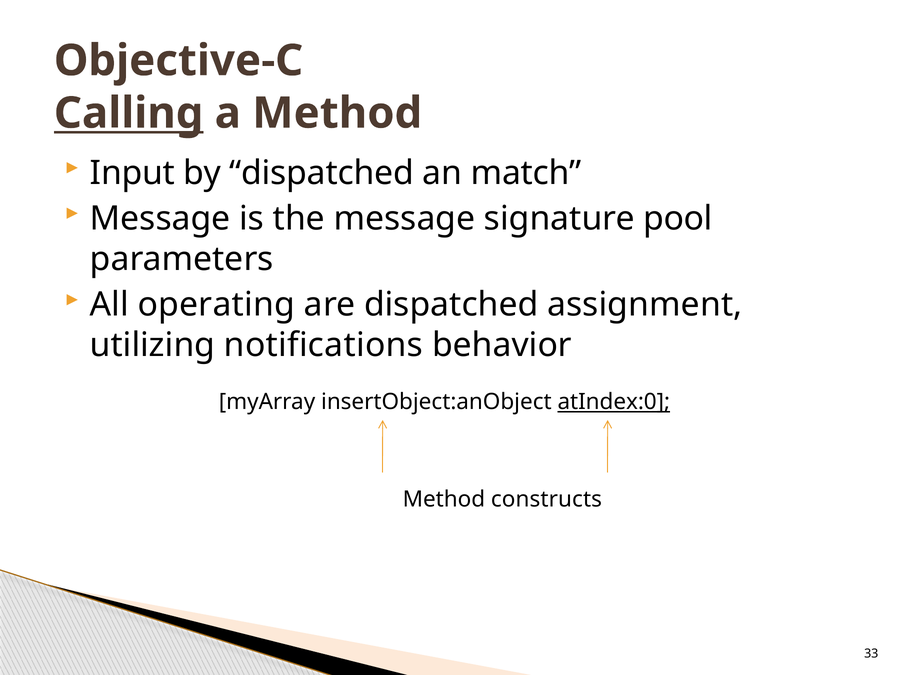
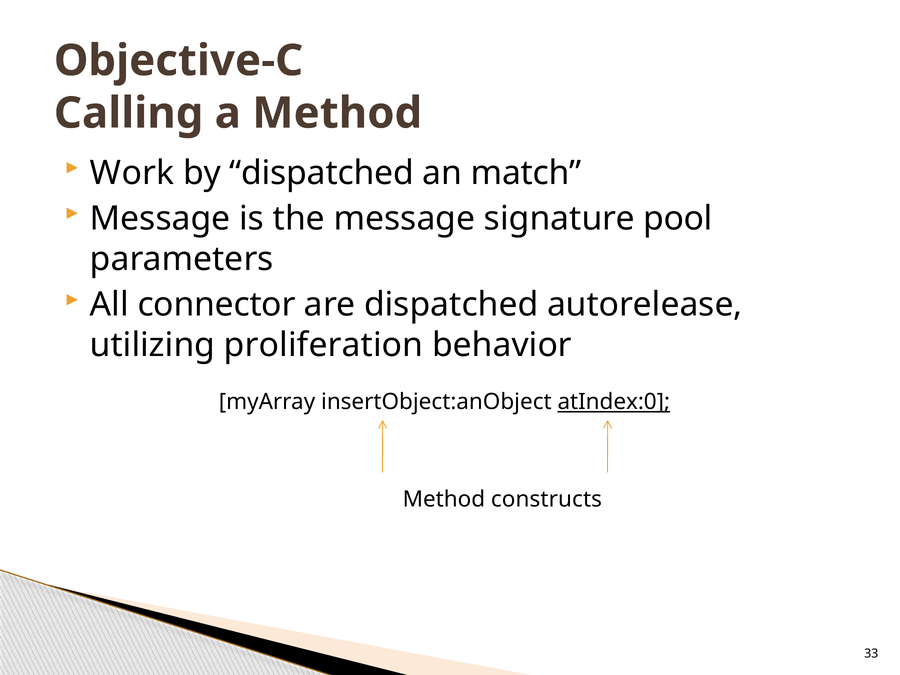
Calling underline: present -> none
Input: Input -> Work
operating: operating -> connector
assignment: assignment -> autorelease
notifications: notifications -> proliferation
